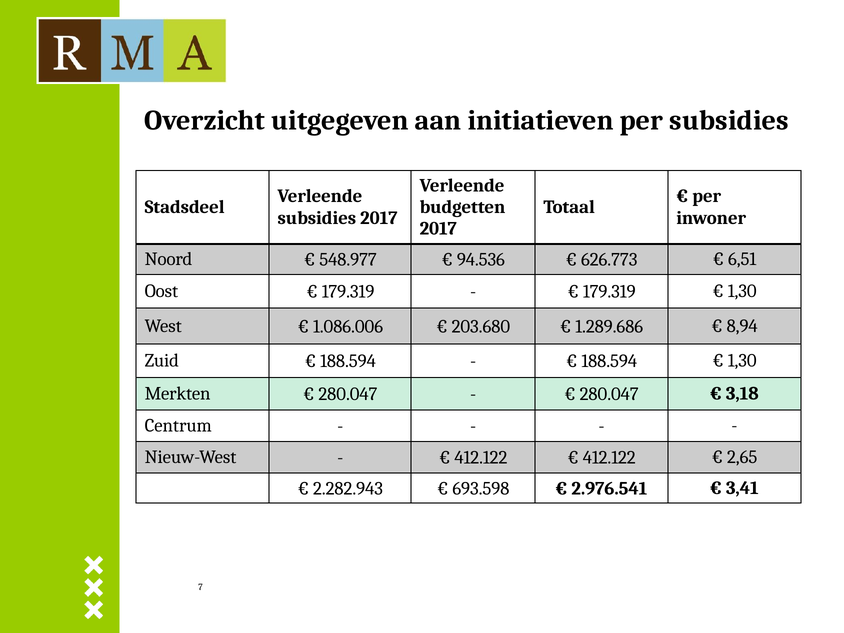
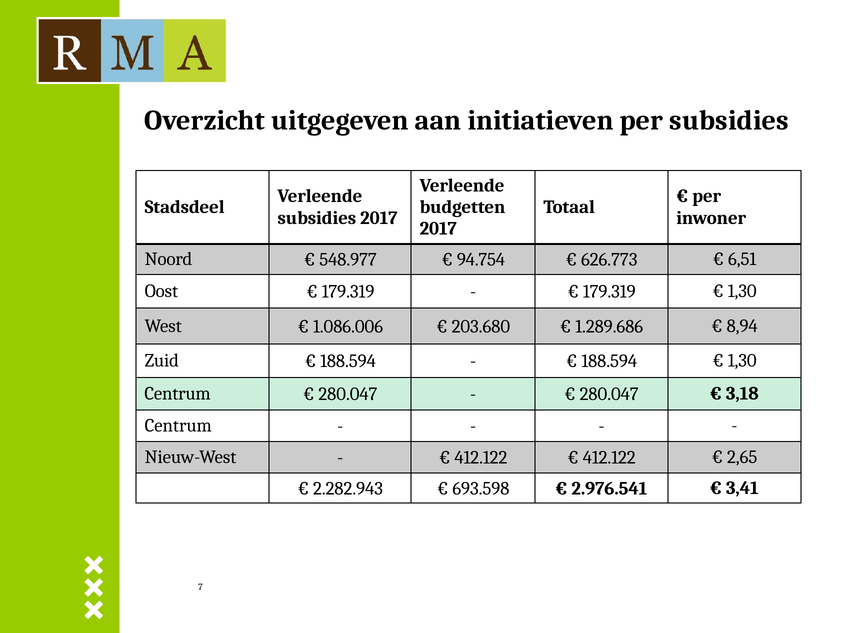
94.536: 94.536 -> 94.754
Merkten at (178, 394): Merkten -> Centrum
